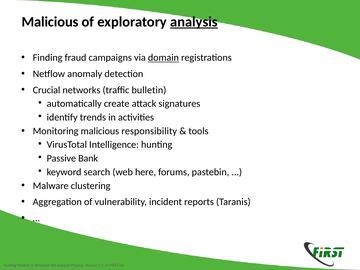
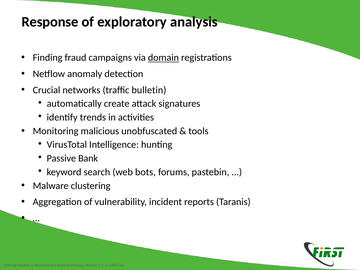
Malicious at (50, 22): Malicious -> Response
analysis at (194, 22) underline: present -> none
responsibility: responsibility -> unobfuscated
here: here -> bots
